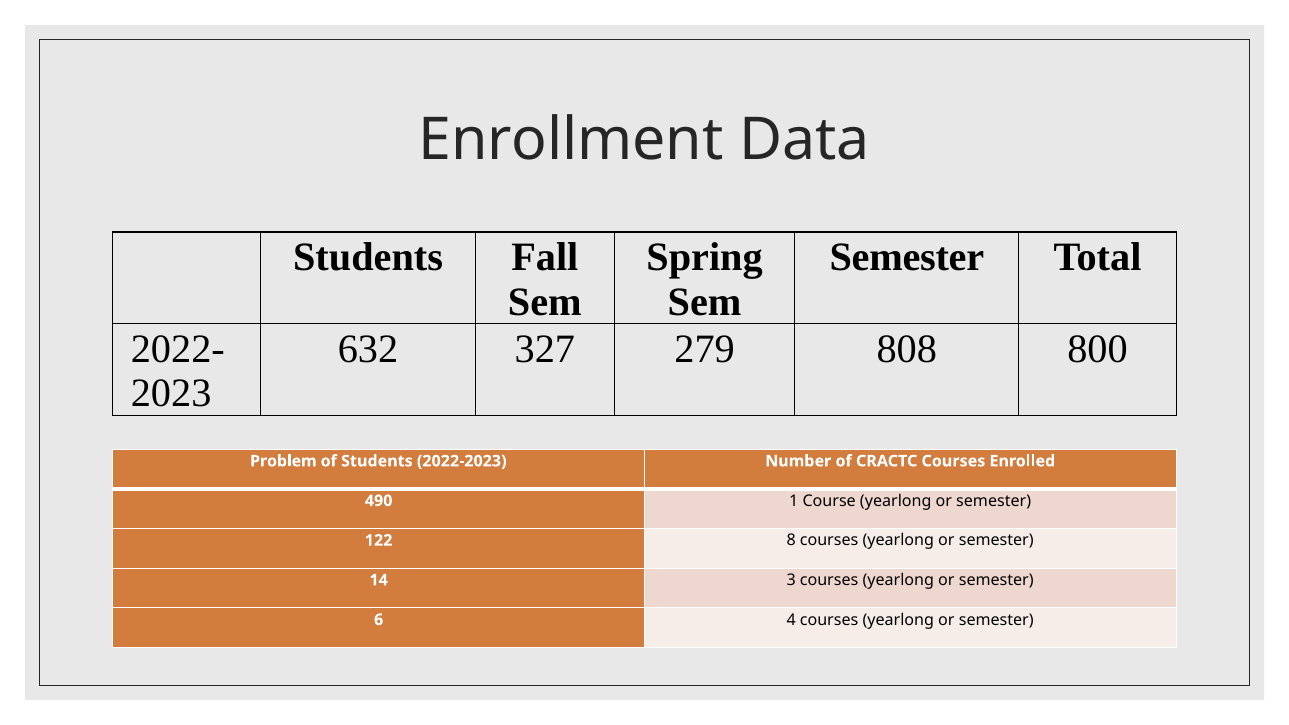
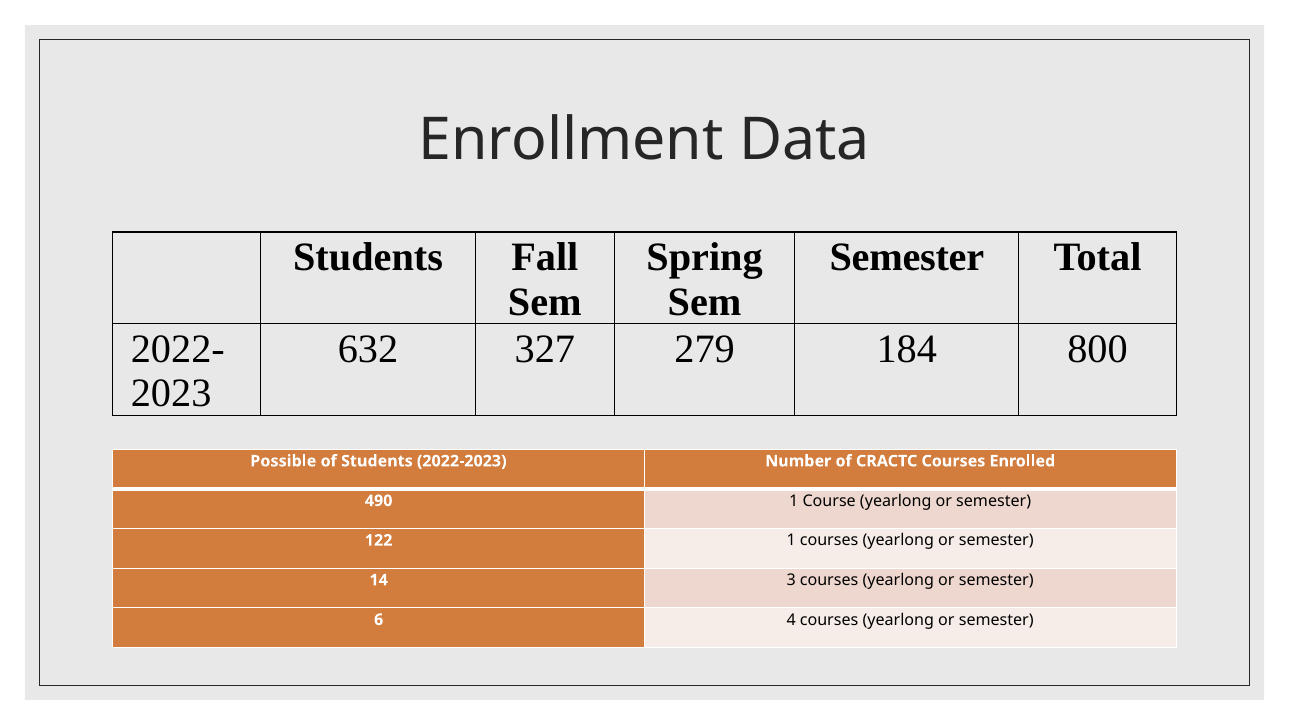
808: 808 -> 184
Problem: Problem -> Possible
122 8: 8 -> 1
